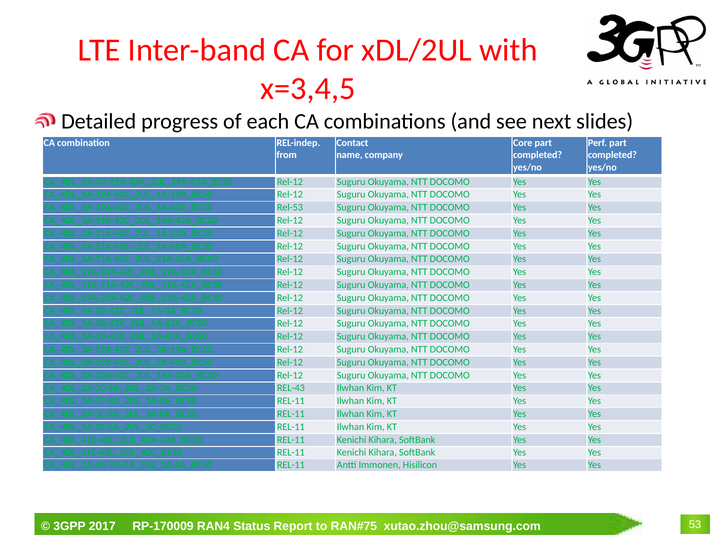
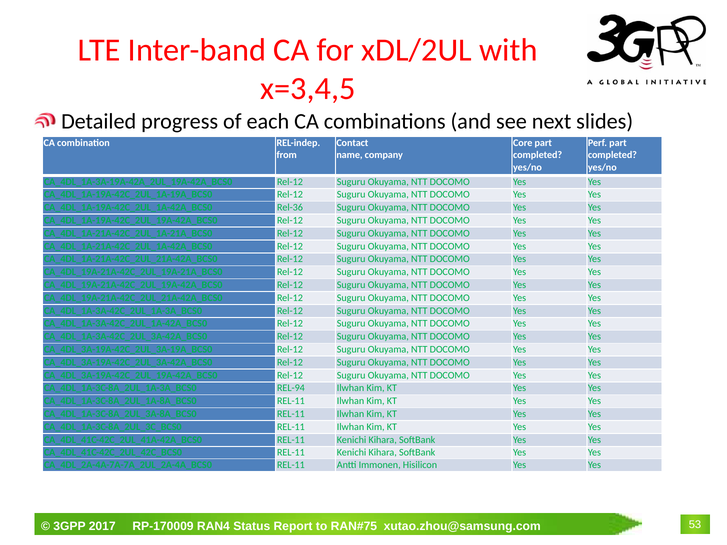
Rel-53: Rel-53 -> Rel-36
REL-43: REL-43 -> REL-94
